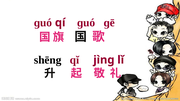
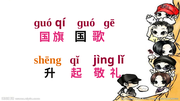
shēng colour: black -> orange
